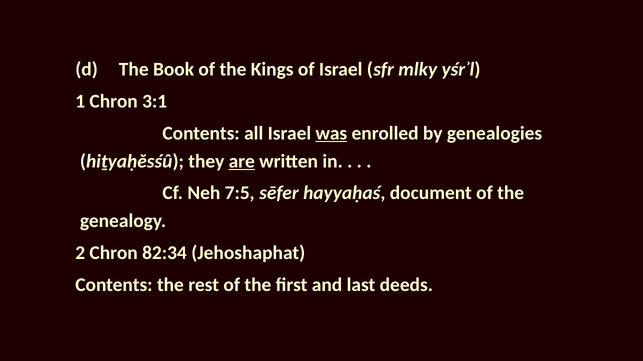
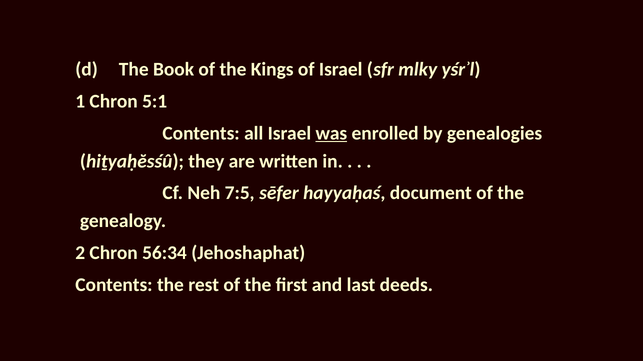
3:1: 3:1 -> 5:1
are underline: present -> none
82:34: 82:34 -> 56:34
